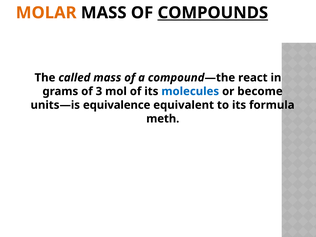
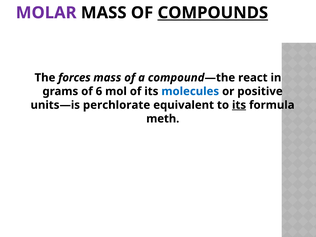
MOLAR colour: orange -> purple
called: called -> forces
3: 3 -> 6
become: become -> positive
equivalence: equivalence -> perchlorate
its at (239, 105) underline: none -> present
